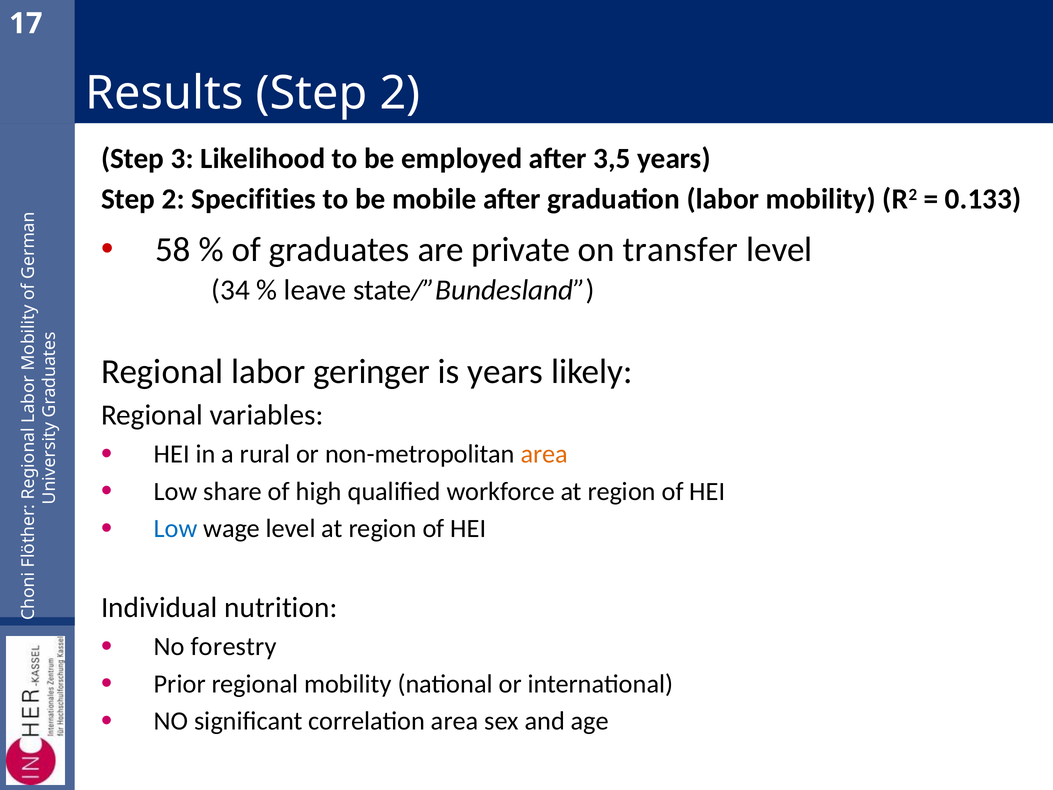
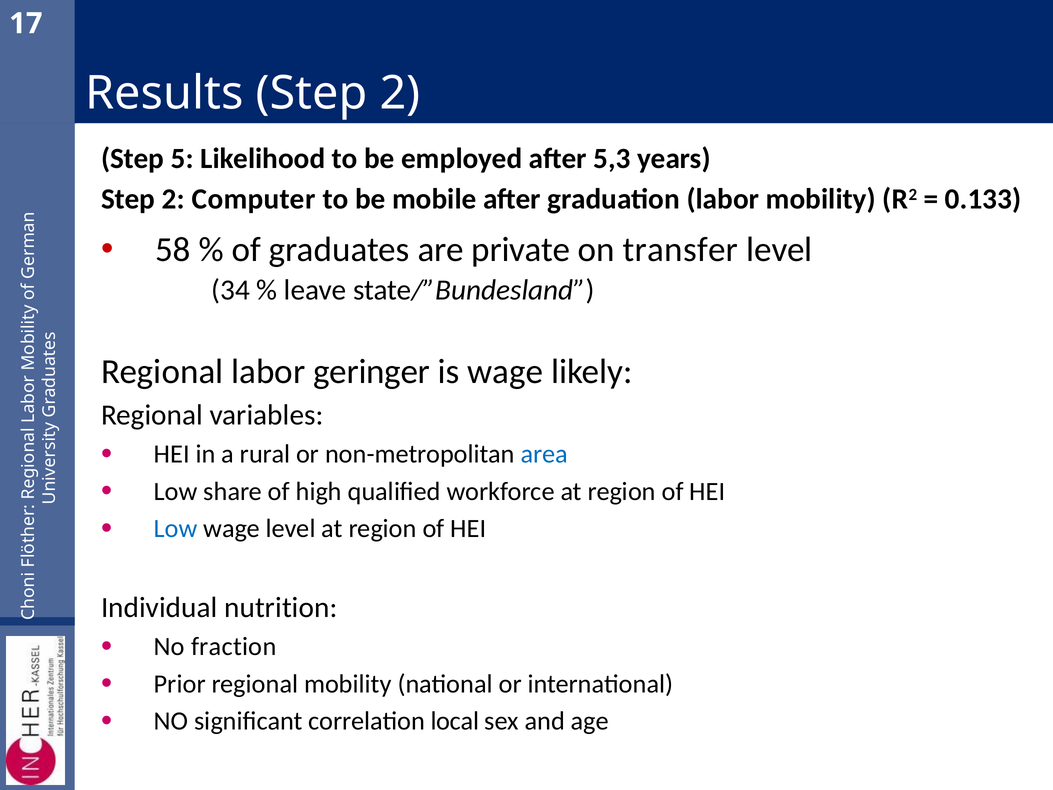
3: 3 -> 5
3,5: 3,5 -> 5,3
Specifities: Specifities -> Computer
is years: years -> wage
area at (544, 454) colour: orange -> blue
forestry: forestry -> fraction
correlation area: area -> local
